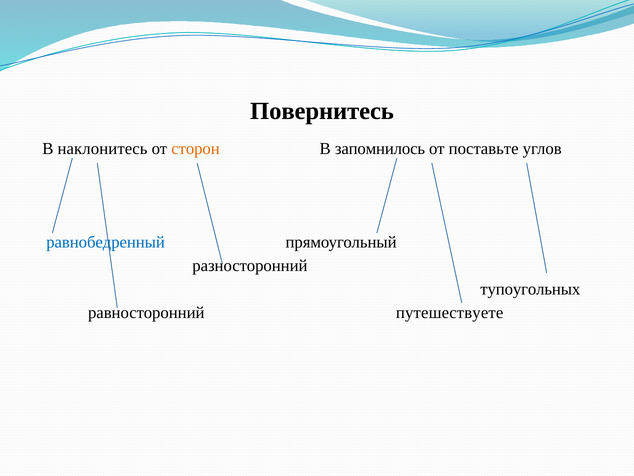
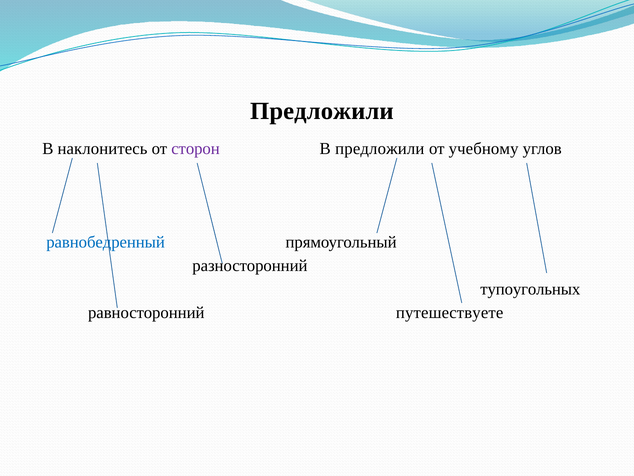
Повернитесь at (322, 111): Повернитесь -> Предложили
сторон colour: orange -> purple
В запомнилось: запомнилось -> предложили
поставьте: поставьте -> учебному
